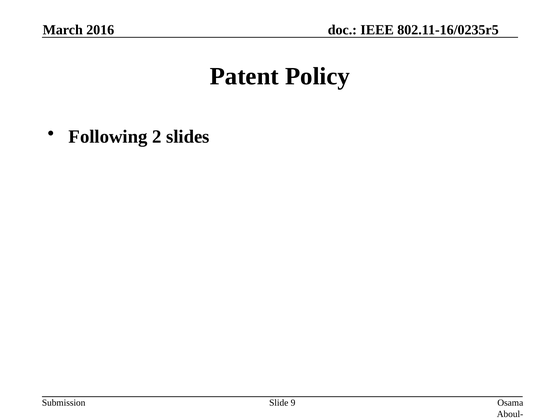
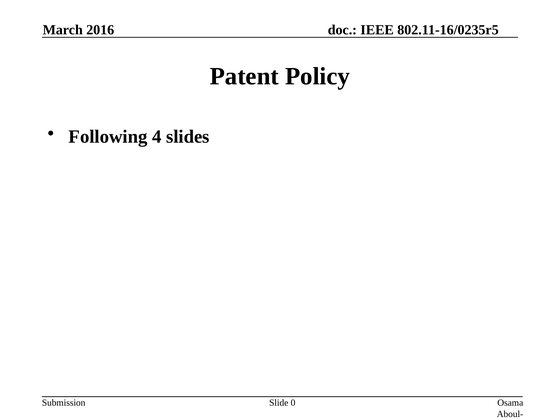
2: 2 -> 4
9: 9 -> 0
